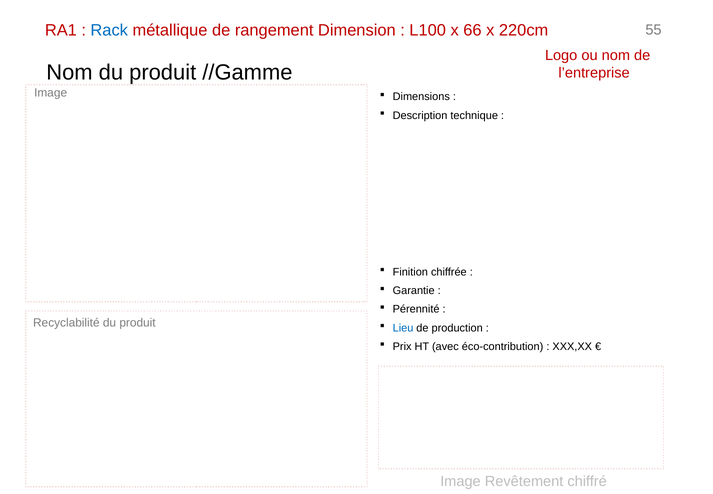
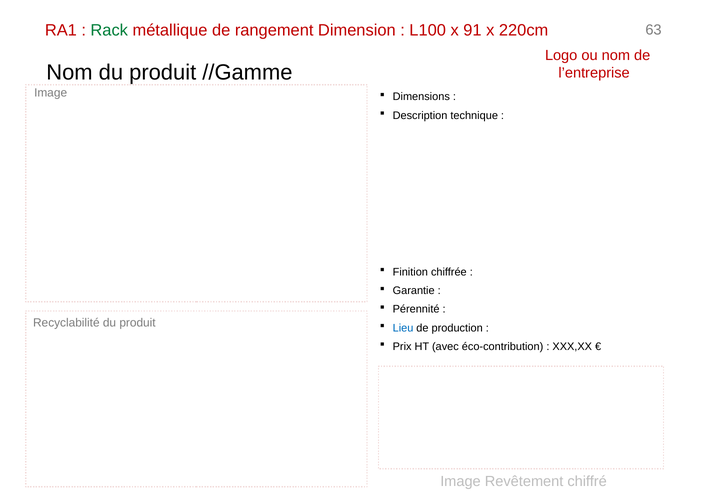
Rack colour: blue -> green
66: 66 -> 91
55: 55 -> 63
